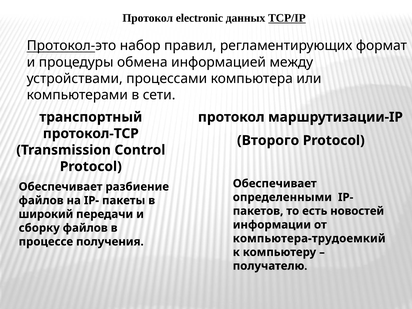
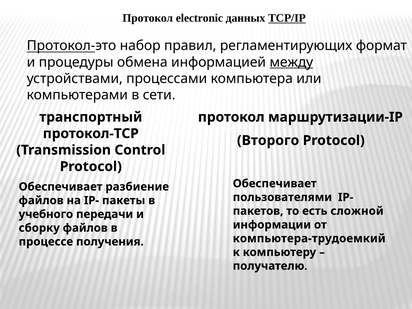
между underline: none -> present
определенными: определенными -> пользователями
новостей: новостей -> сложной
широкий: широкий -> учебного
